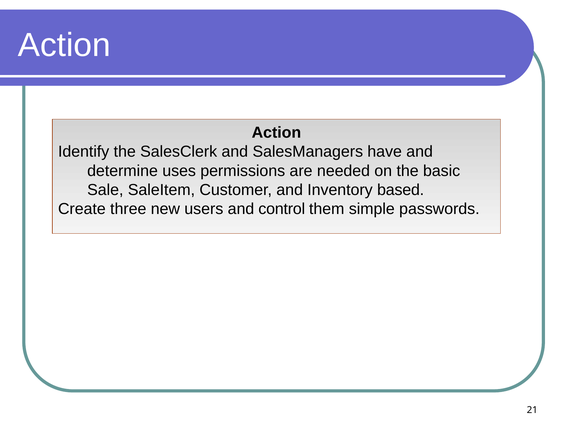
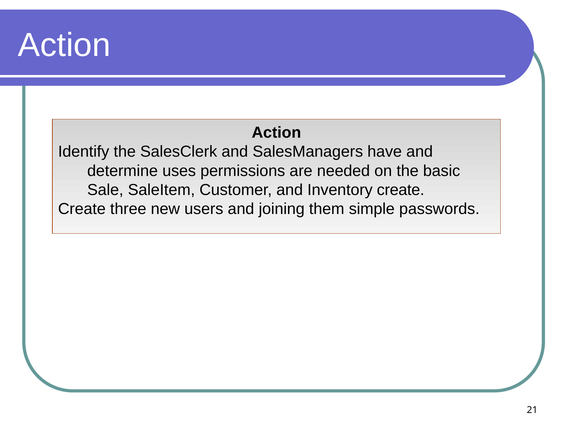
Inventory based: based -> create
control: control -> joining
